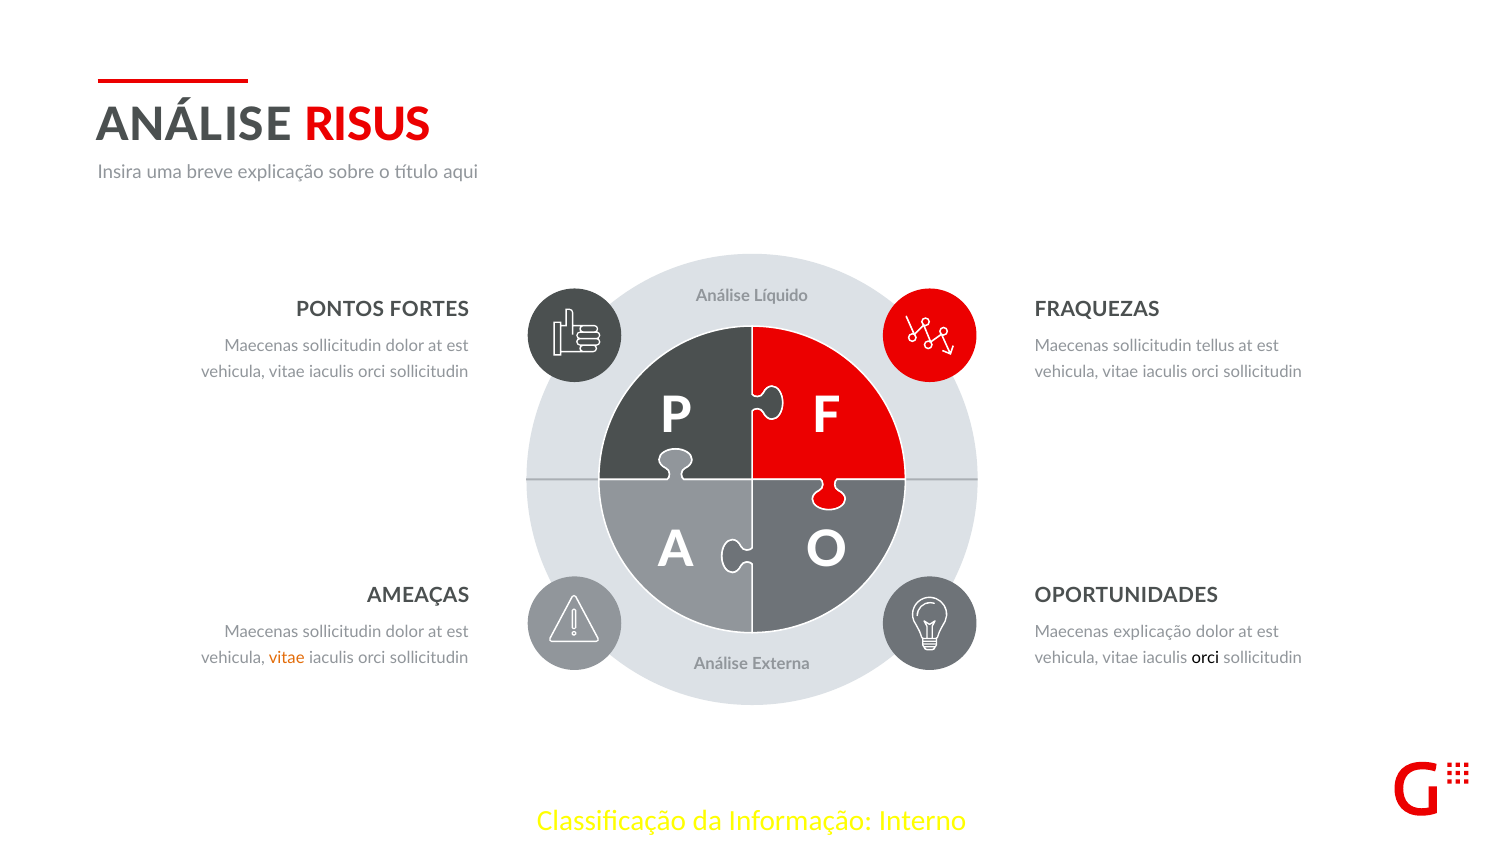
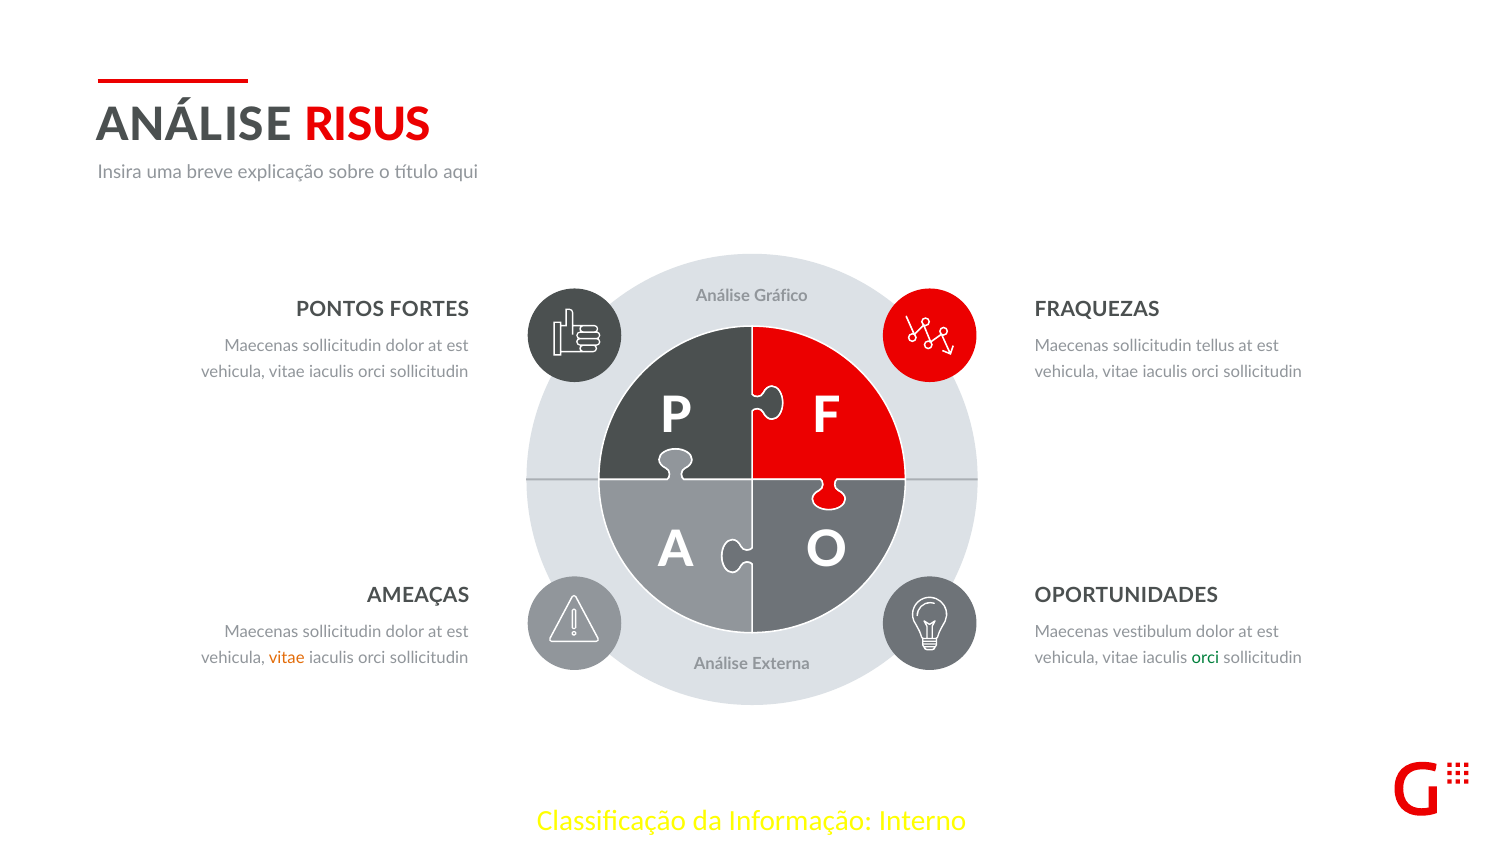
Líquido: Líquido -> Gráfico
Maecenas explicação: explicação -> vestibulum
orci at (1205, 658) colour: black -> green
